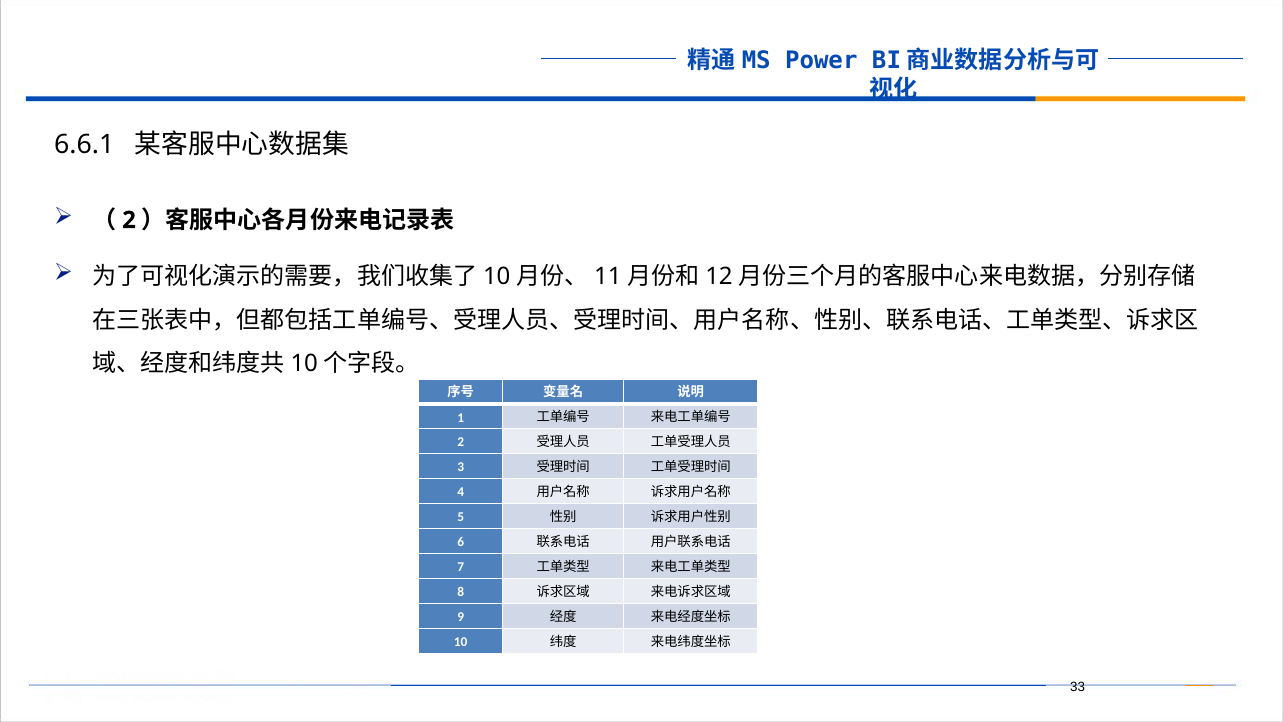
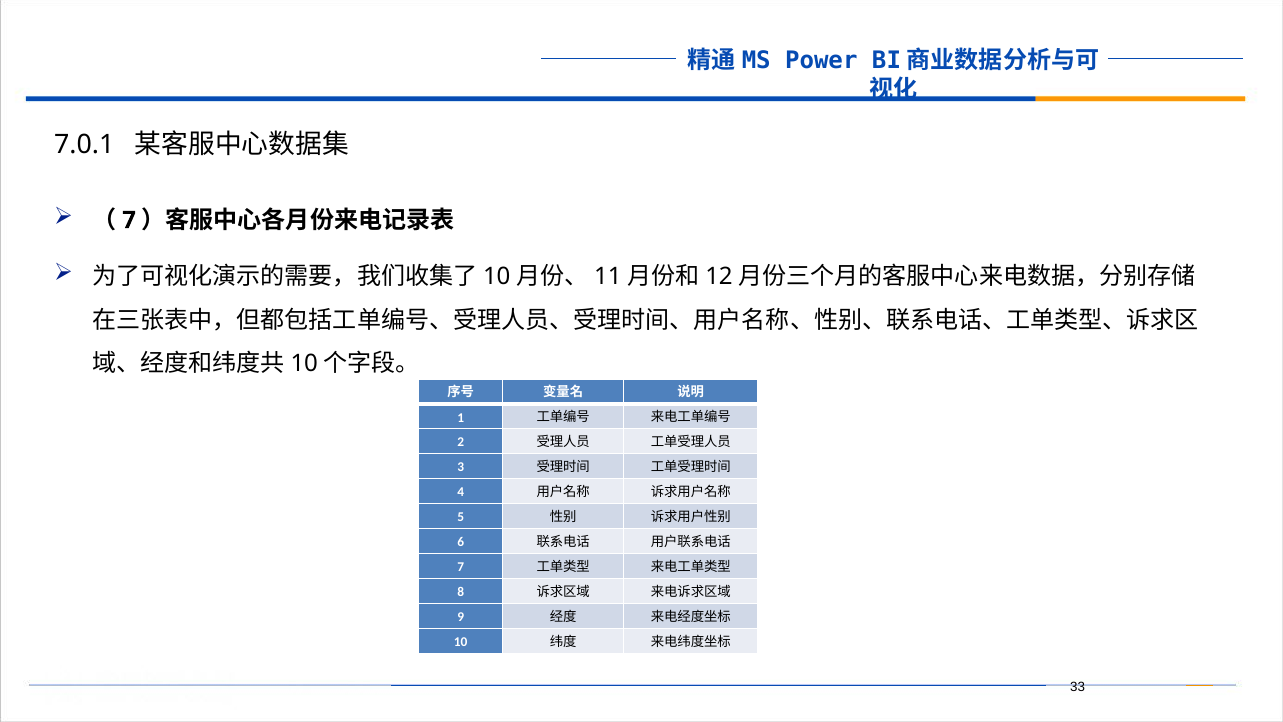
6.6.1: 6.6.1 -> 7.0.1
2 at (129, 220): 2 -> 7
